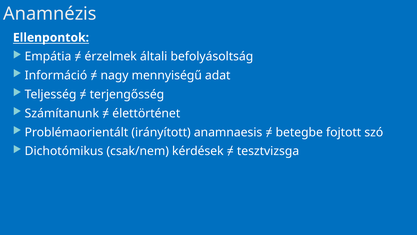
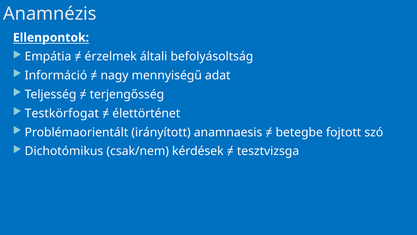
Számítanunk: Számítanunk -> Testkörfogat
